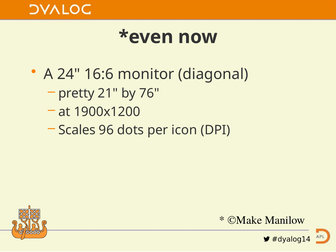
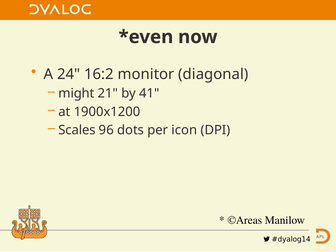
16:6: 16:6 -> 16:2
pretty: pretty -> might
76: 76 -> 41
©Make: ©Make -> ©Areas
